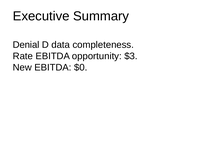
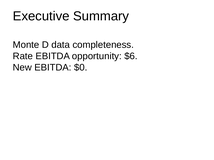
Denial: Denial -> Monte
$3: $3 -> $6
